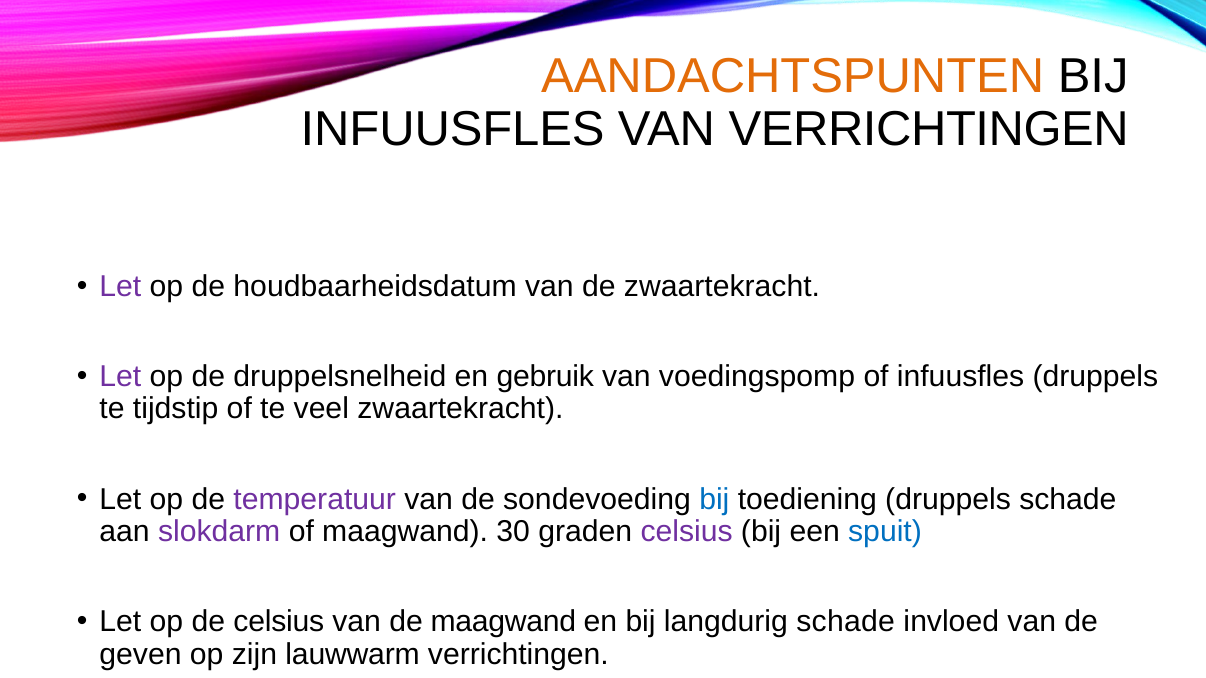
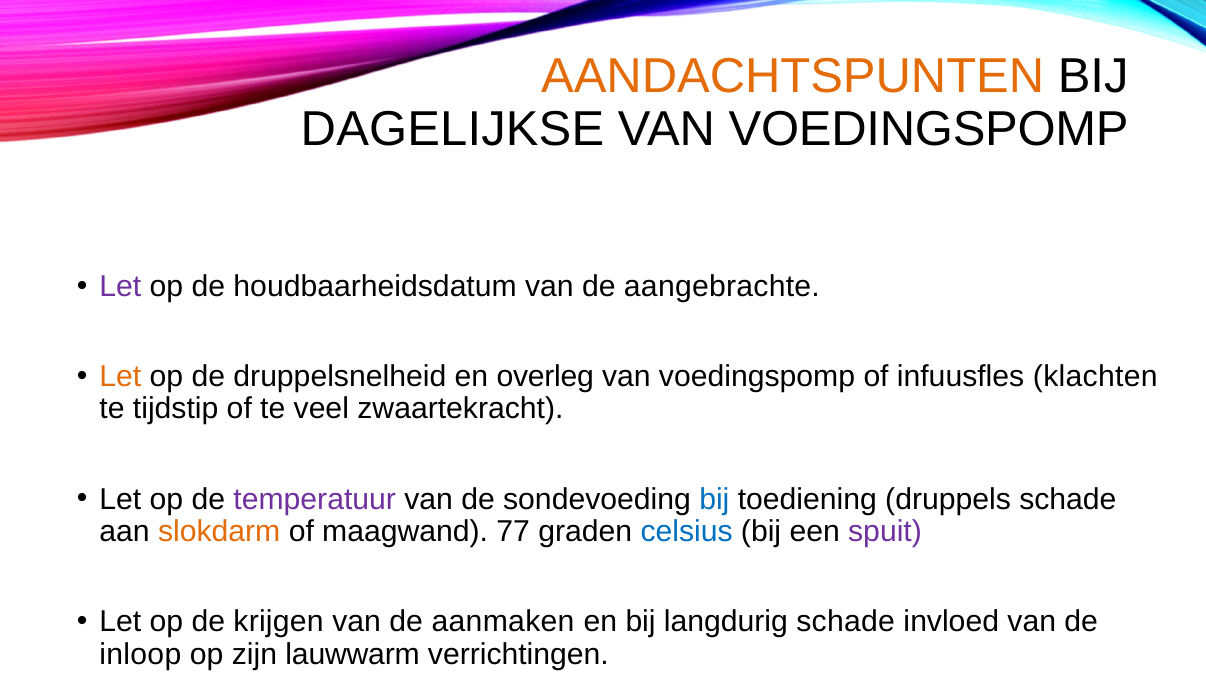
INFUUSFLES at (453, 130): INFUUSFLES -> DAGELIJKSE
VERRICHTINGEN at (929, 130): VERRICHTINGEN -> VOEDINGSPOMP
de zwaartekracht: zwaartekracht -> aangebrachte
Let at (120, 377) colour: purple -> orange
gebruik: gebruik -> overleg
infuusfles druppels: druppels -> klachten
slokdarm colour: purple -> orange
30: 30 -> 77
celsius at (687, 532) colour: purple -> blue
spuit colour: blue -> purple
de celsius: celsius -> krijgen
de maagwand: maagwand -> aanmaken
geven: geven -> inloop
